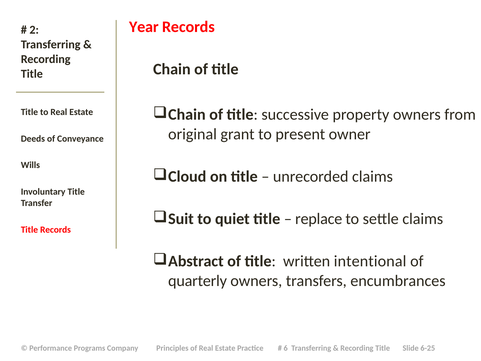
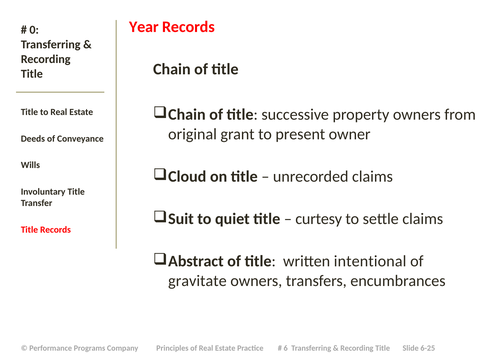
2: 2 -> 0
replace: replace -> curtesy
quarterly: quarterly -> gravitate
